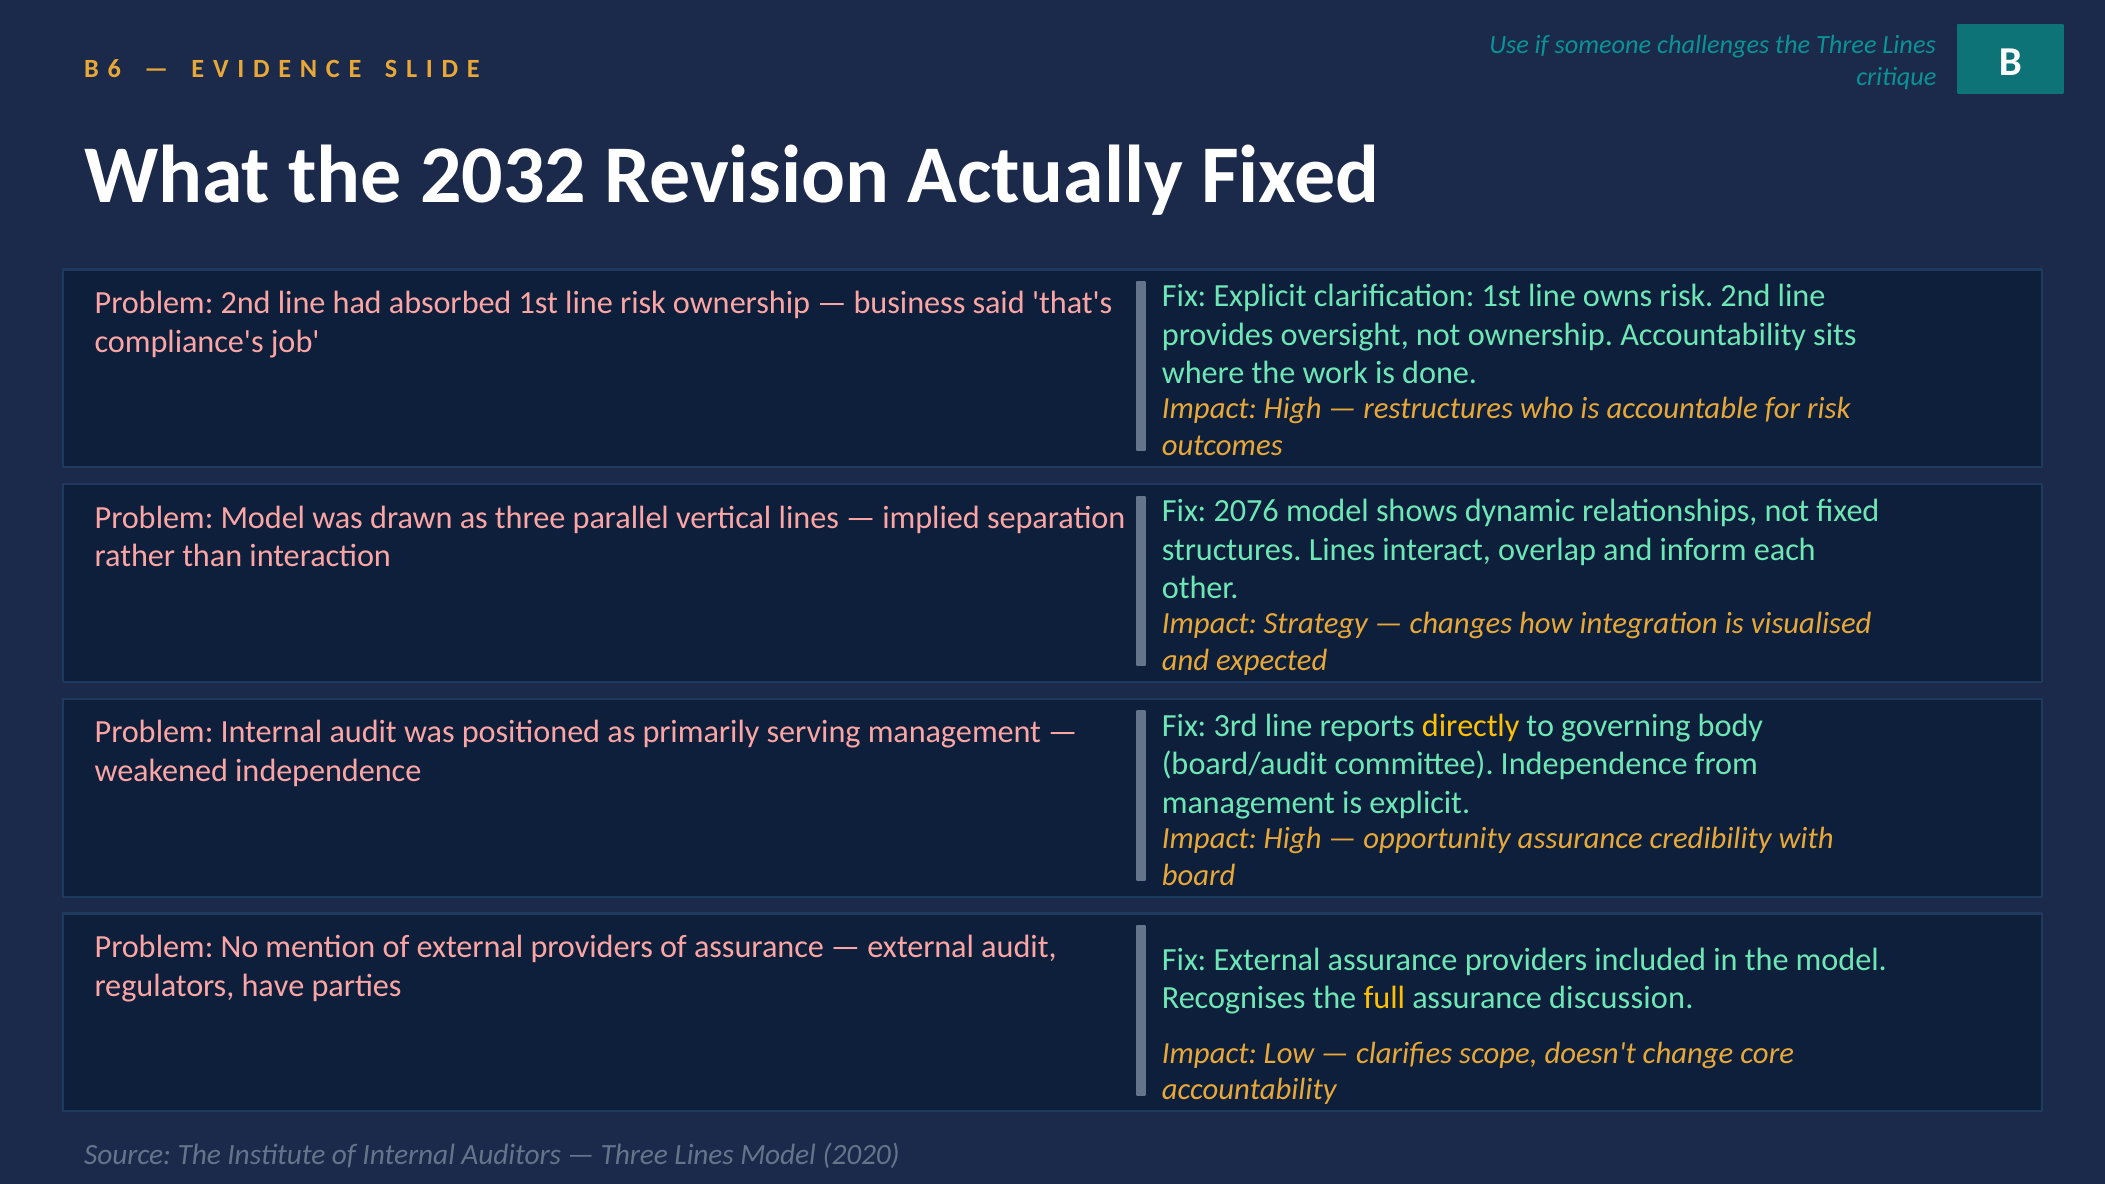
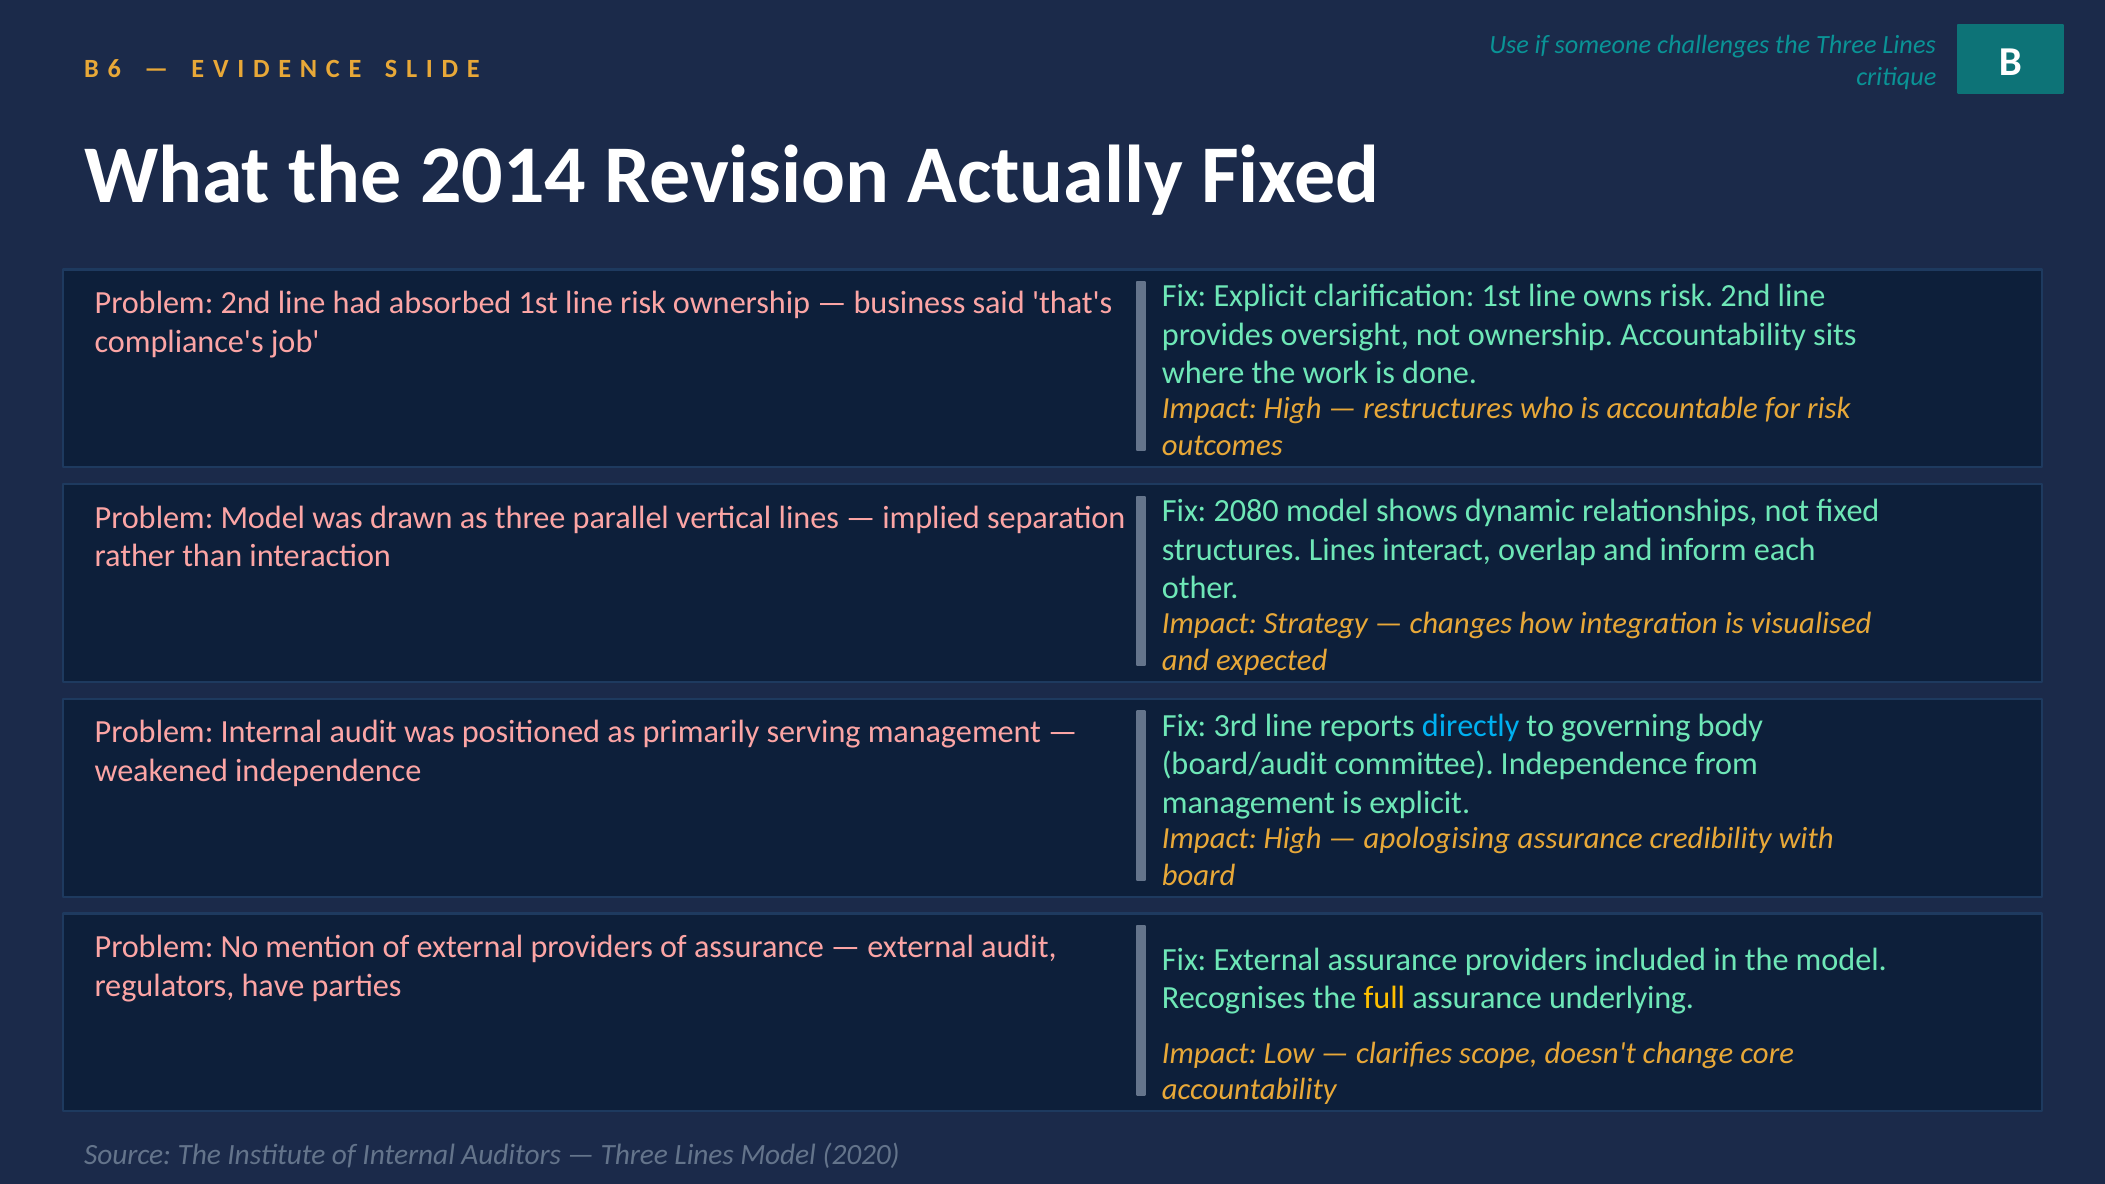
2032: 2032 -> 2014
2076: 2076 -> 2080
directly colour: yellow -> light blue
opportunity: opportunity -> apologising
discussion: discussion -> underlying
